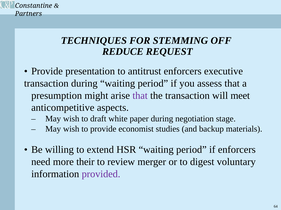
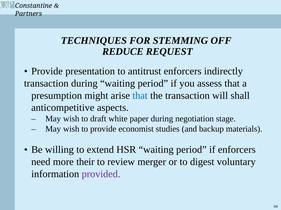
executive: executive -> indirectly
that at (140, 96) colour: purple -> blue
meet: meet -> shall
